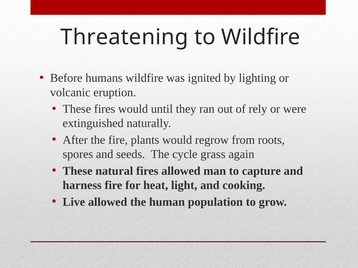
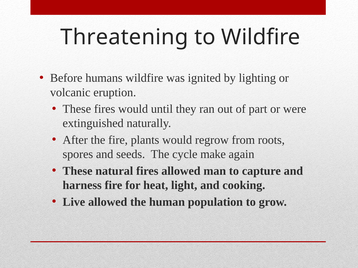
rely: rely -> part
grass: grass -> make
